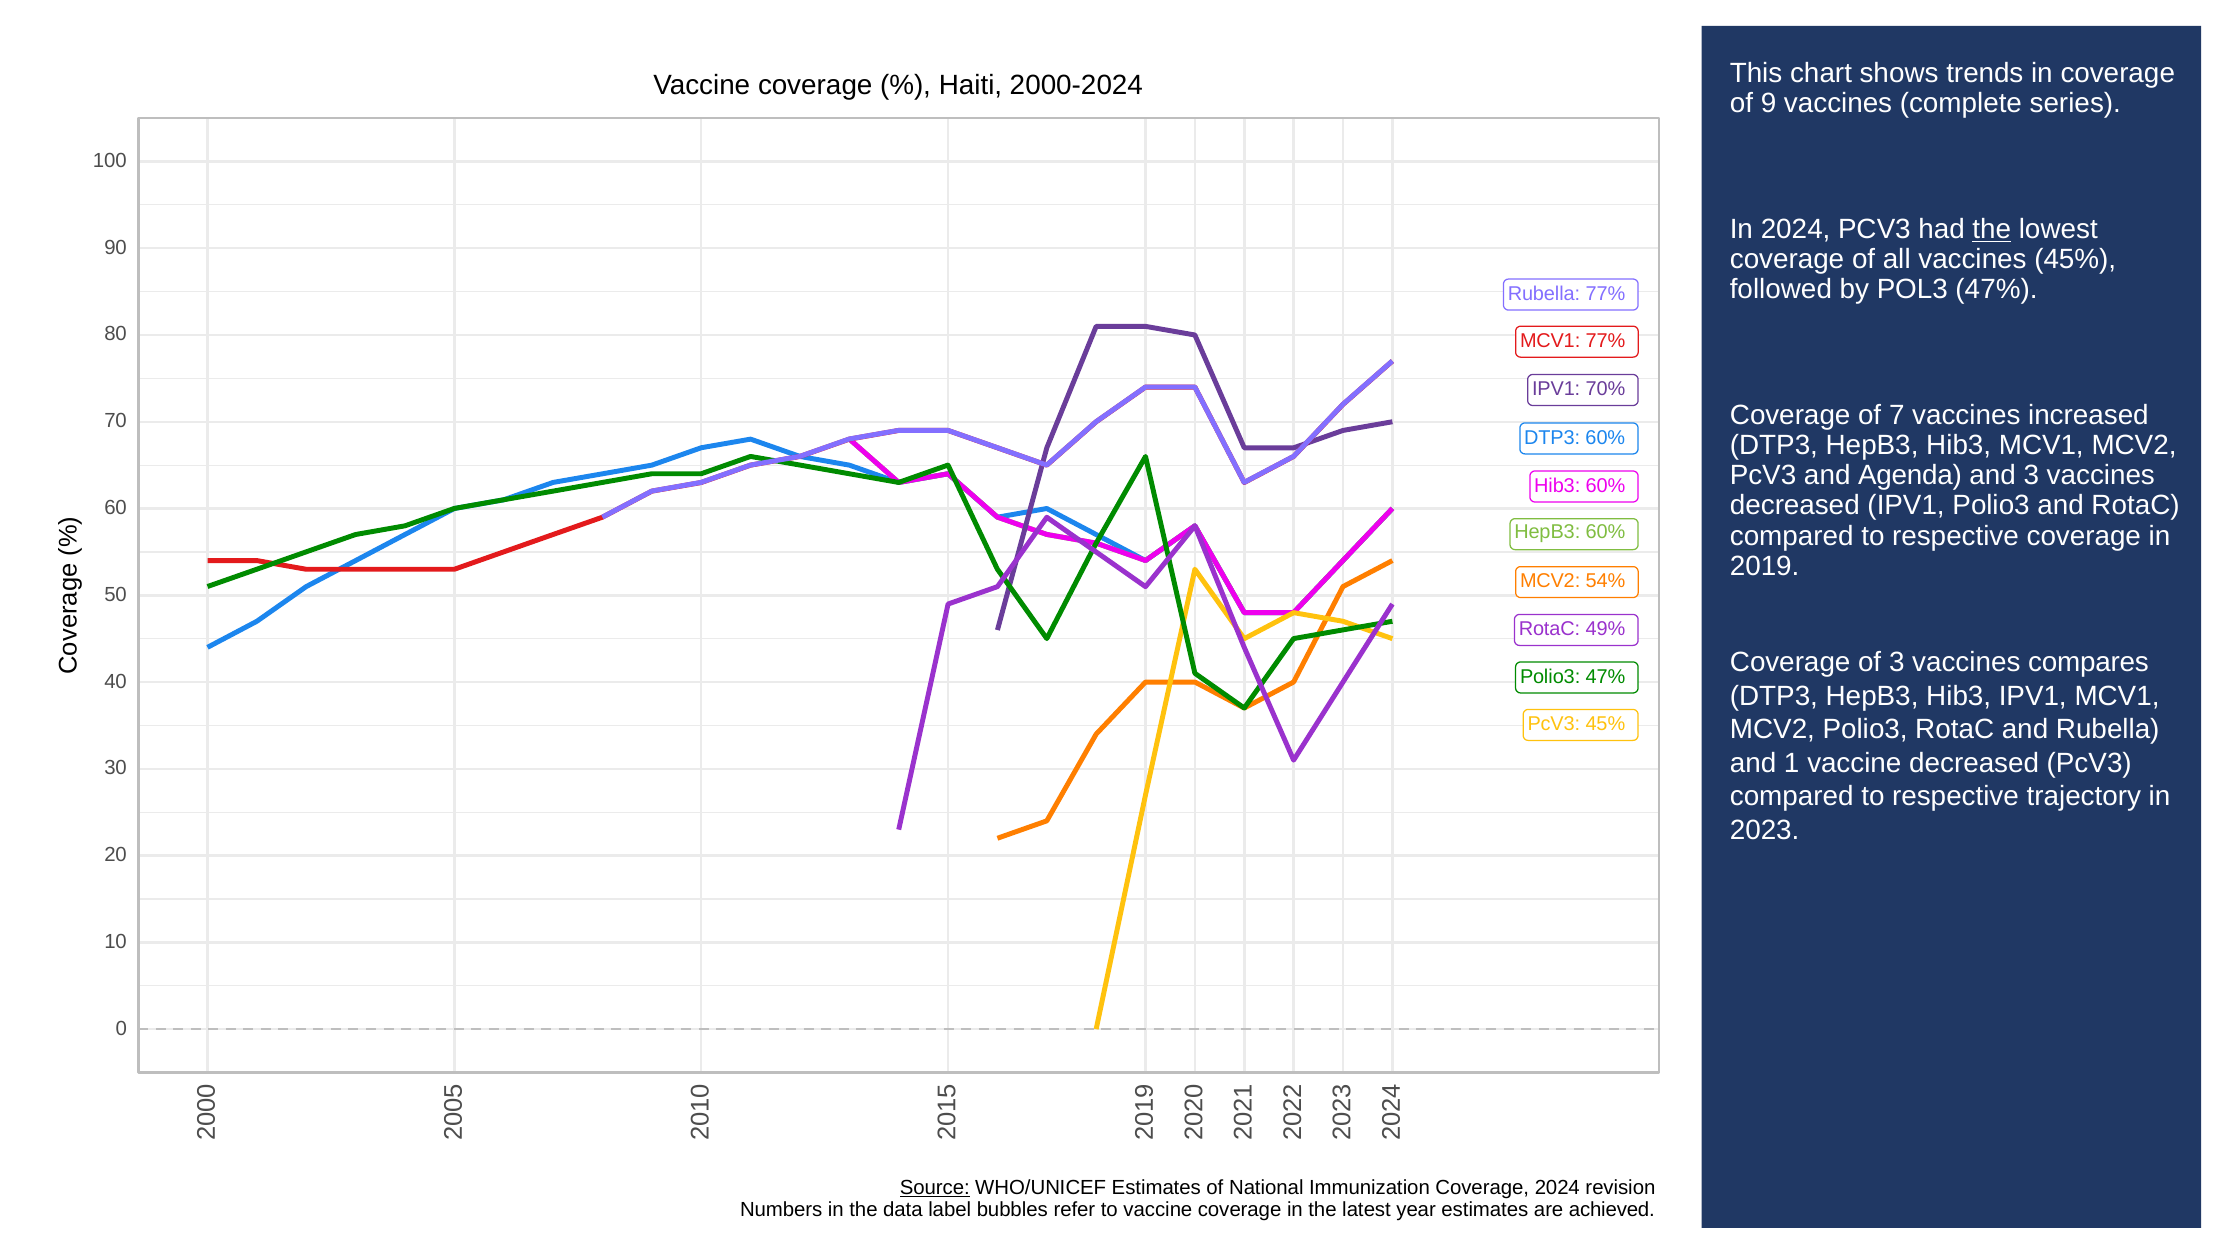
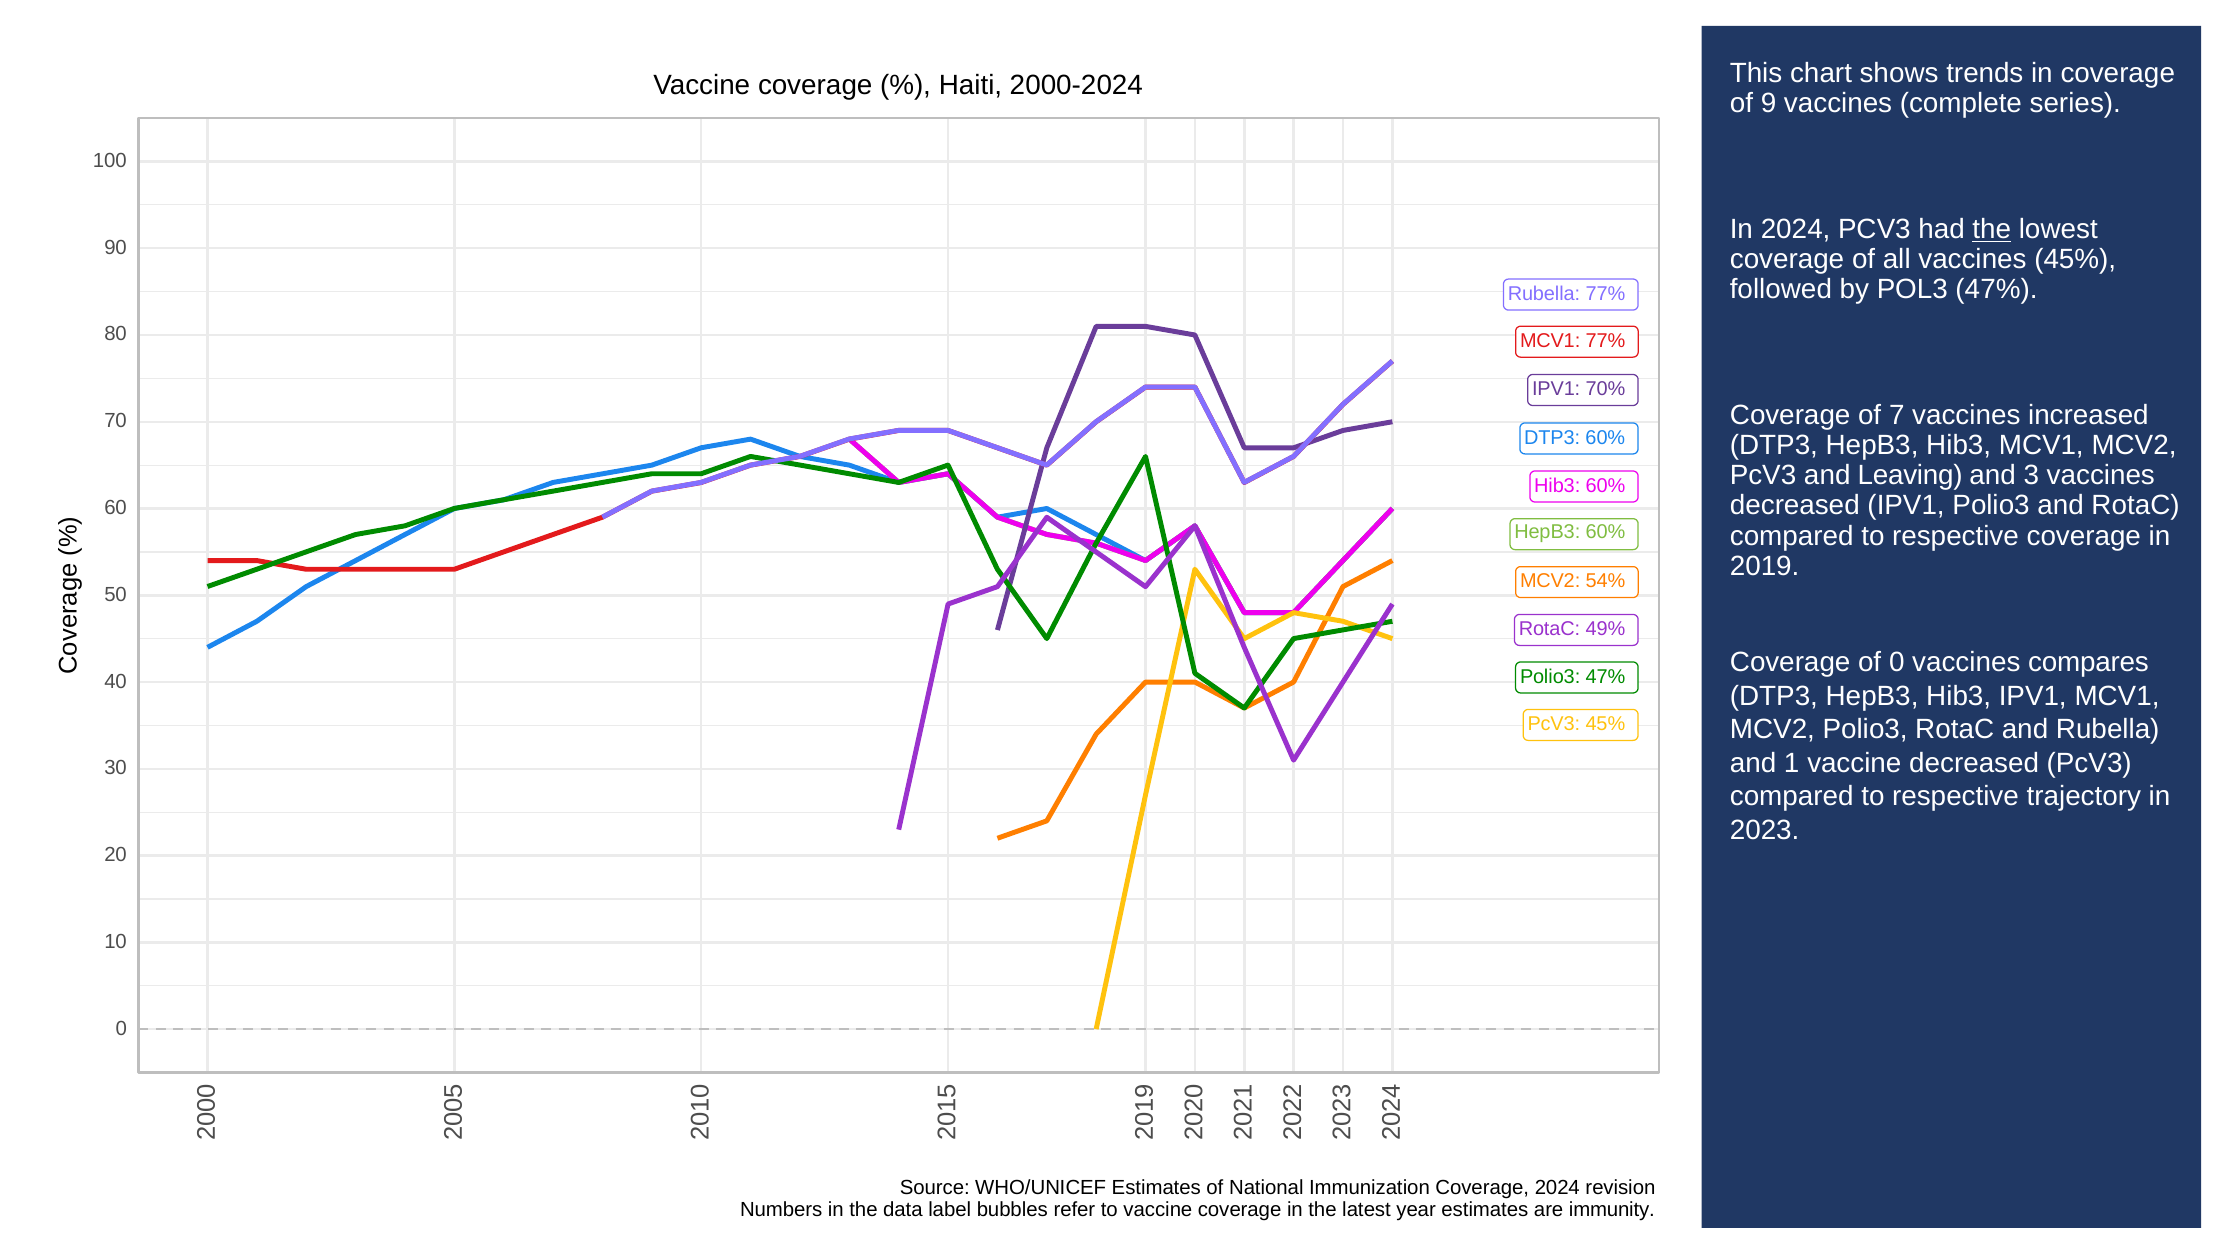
Agenda: Agenda -> Leaving
of 3: 3 -> 0
Source underline: present -> none
achieved: achieved -> immunity
